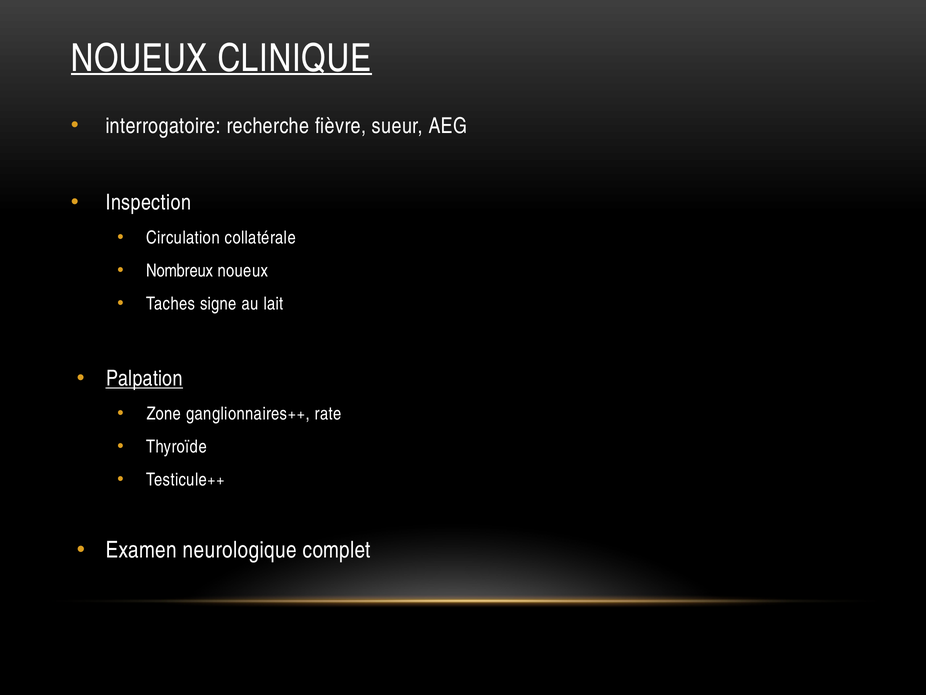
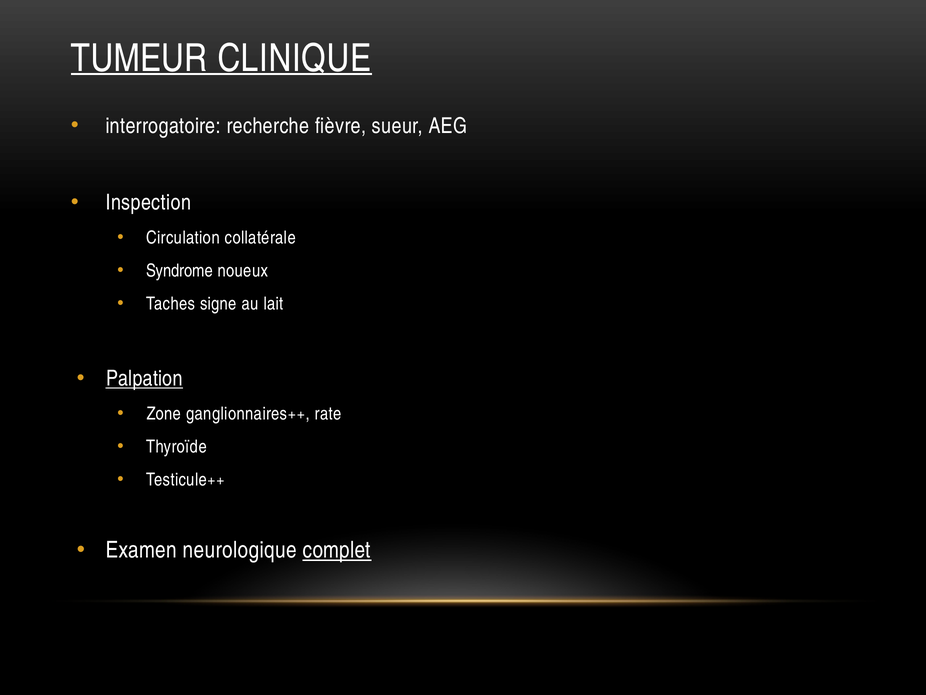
NOUEUX at (139, 58): NOUEUX -> TUMEUR
Nombreux: Nombreux -> Syndrome
complet underline: none -> present
